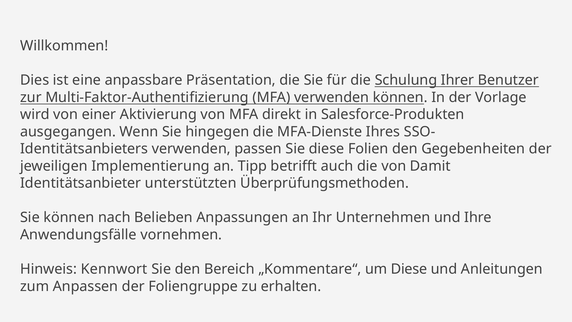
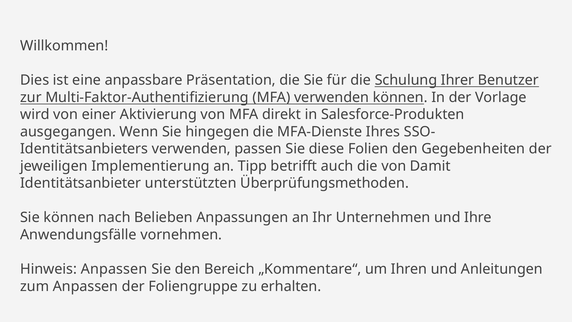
Hinweis Kennwort: Kennwort -> Anpassen
um Diese: Diese -> Ihren
